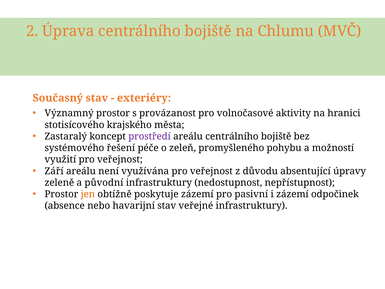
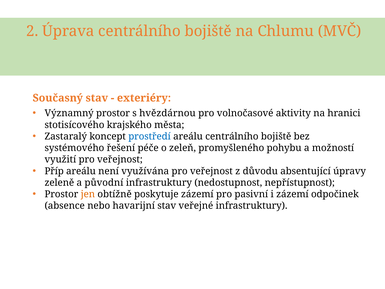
provázanost: provázanost -> hvězdárnou
prostředí colour: purple -> blue
Září: Září -> Příp
